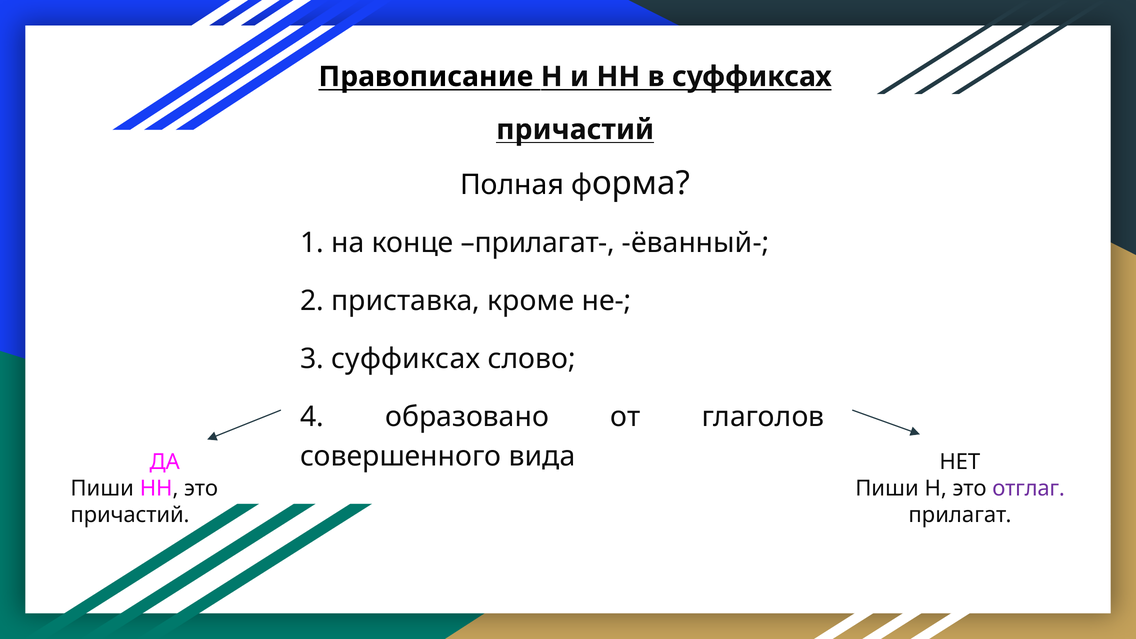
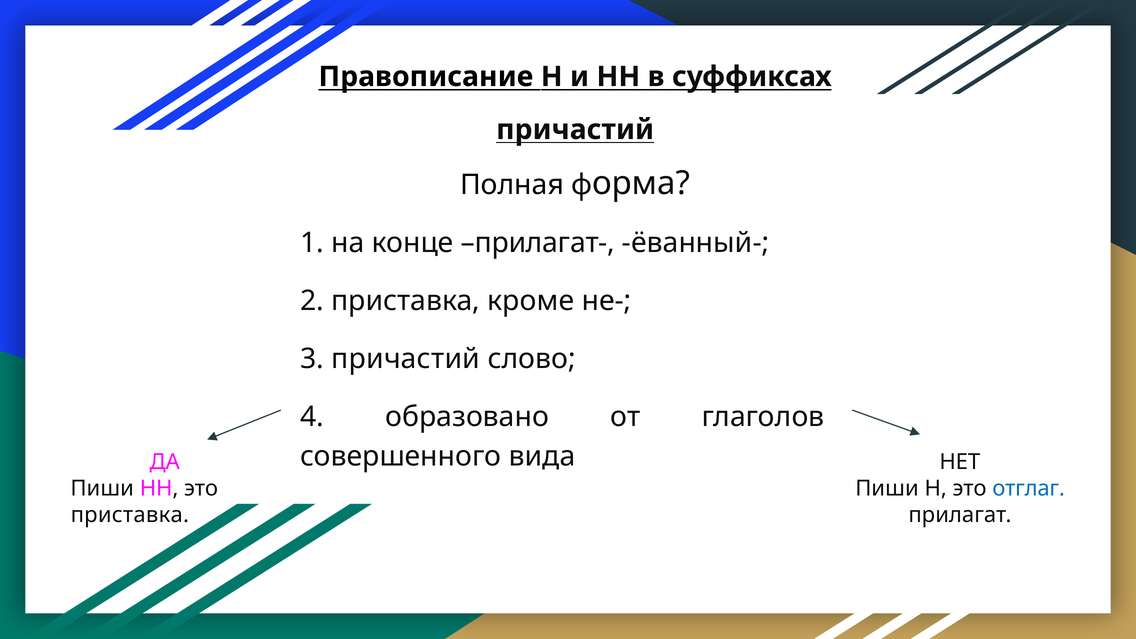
3 суффиксах: суффиксах -> причастий
отглаг colour: purple -> blue
причастий at (130, 515): причастий -> приставка
